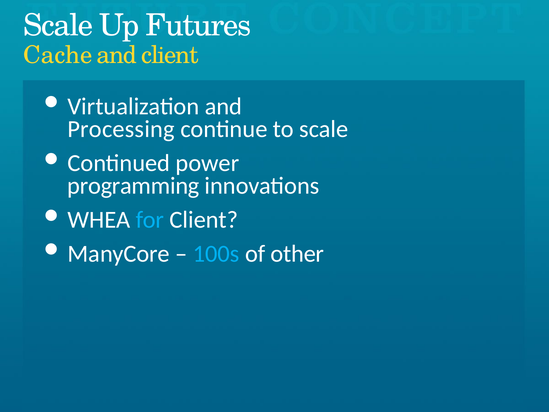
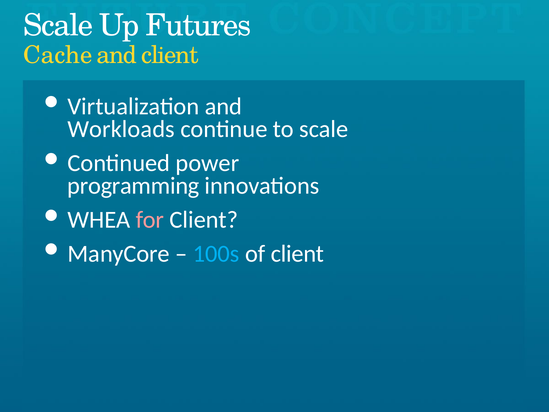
Processing: Processing -> Workloads
for colour: light blue -> pink
of other: other -> client
